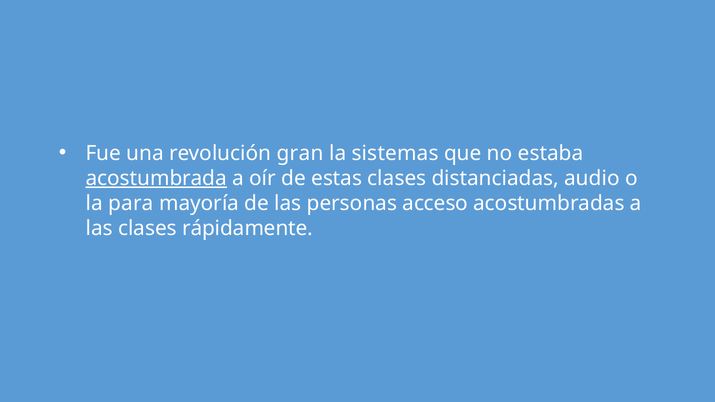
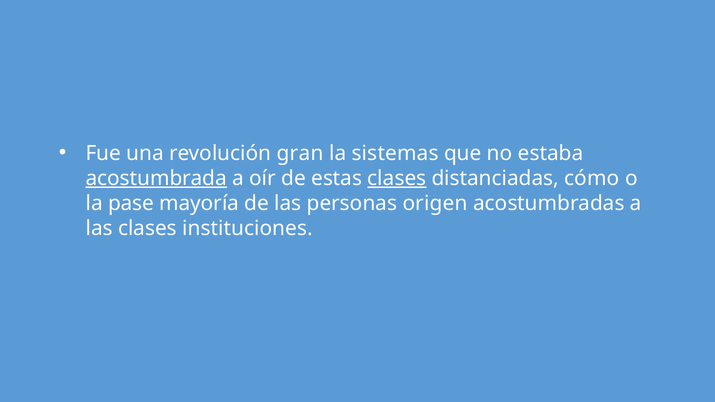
clases at (397, 178) underline: none -> present
audio: audio -> cómo
para: para -> pase
acceso: acceso -> origen
rápidamente: rápidamente -> instituciones
